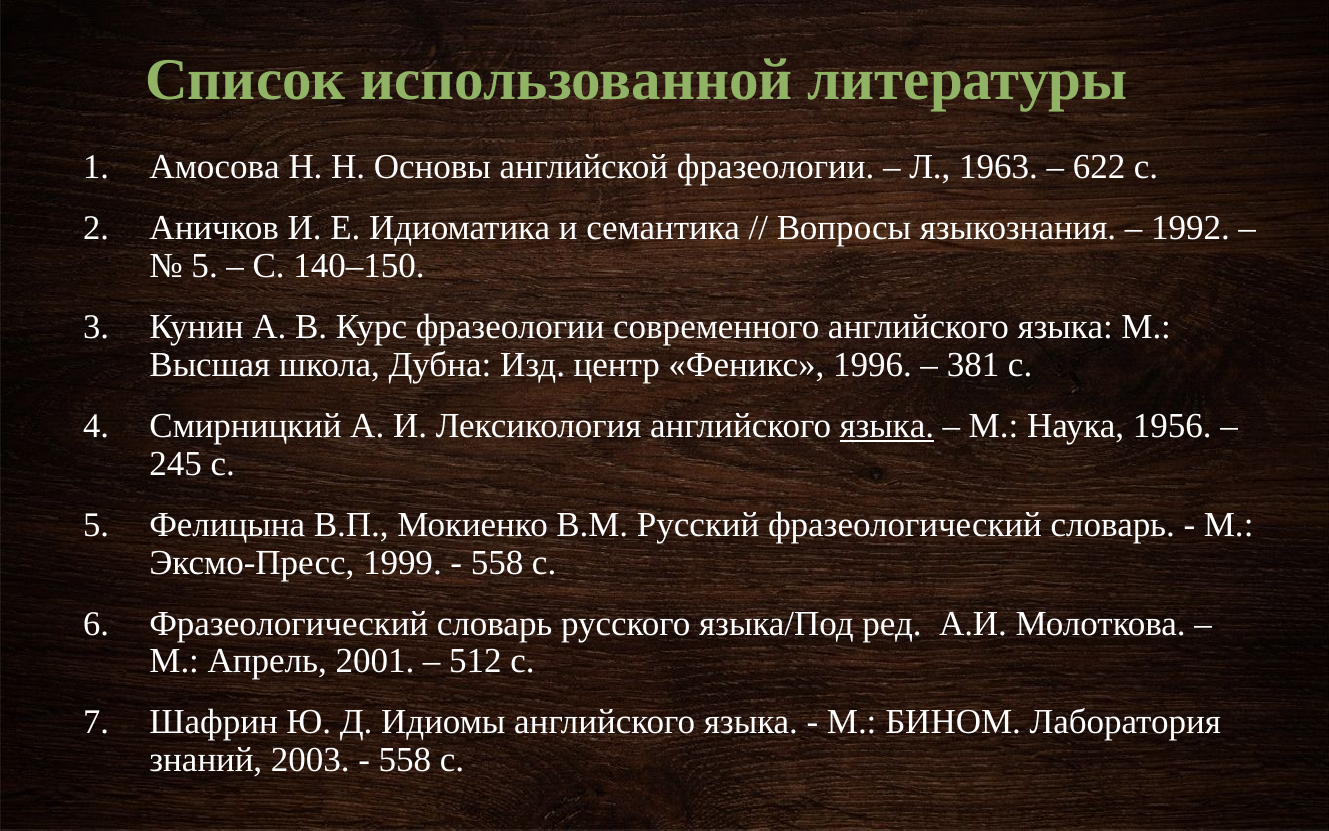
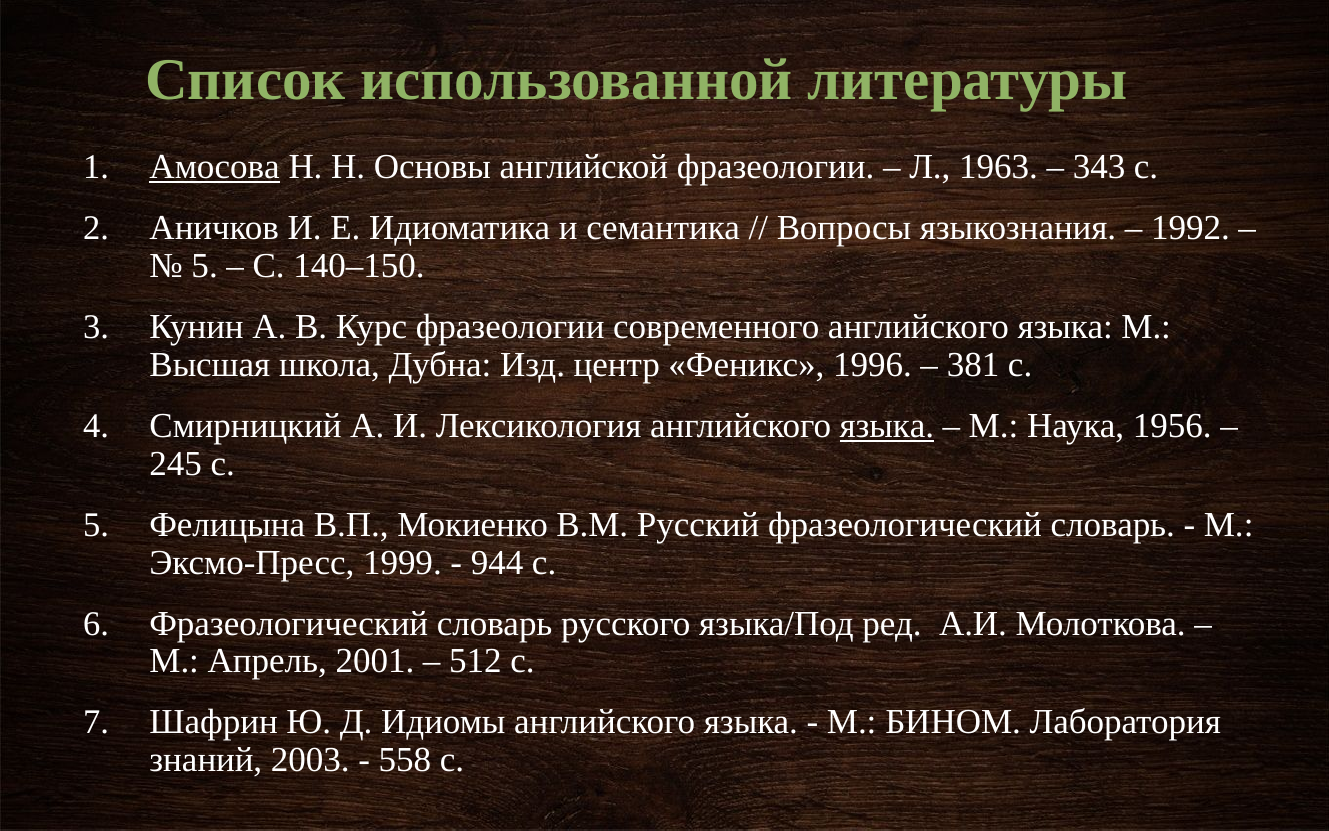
Амосова underline: none -> present
622: 622 -> 343
558 at (497, 562): 558 -> 944
